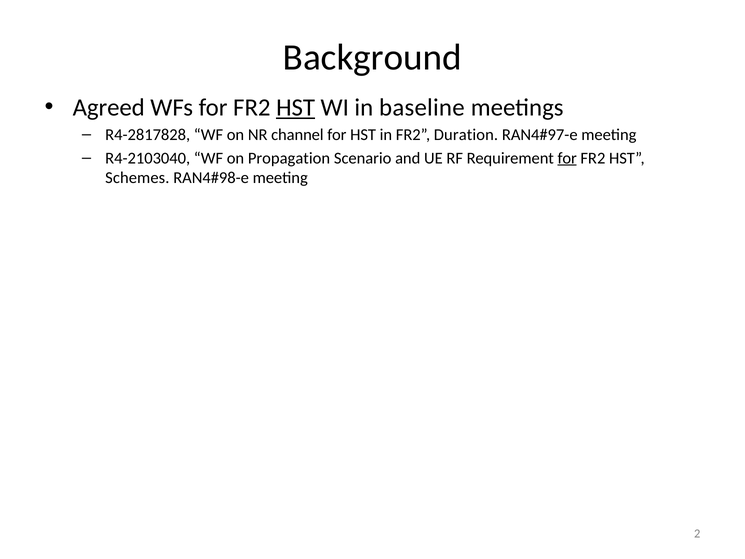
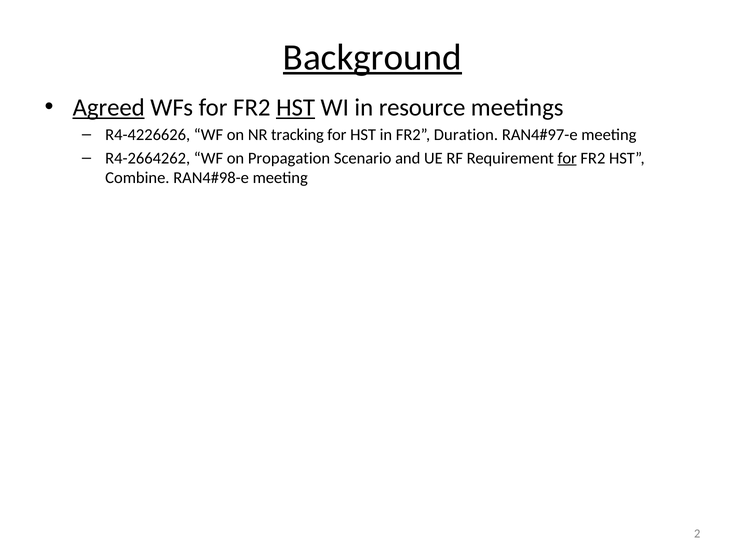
Background underline: none -> present
Agreed underline: none -> present
baseline: baseline -> resource
R4-2817828: R4-2817828 -> R4-4226626
channel: channel -> tracking
R4-2103040: R4-2103040 -> R4-2664262
Schemes: Schemes -> Combine
